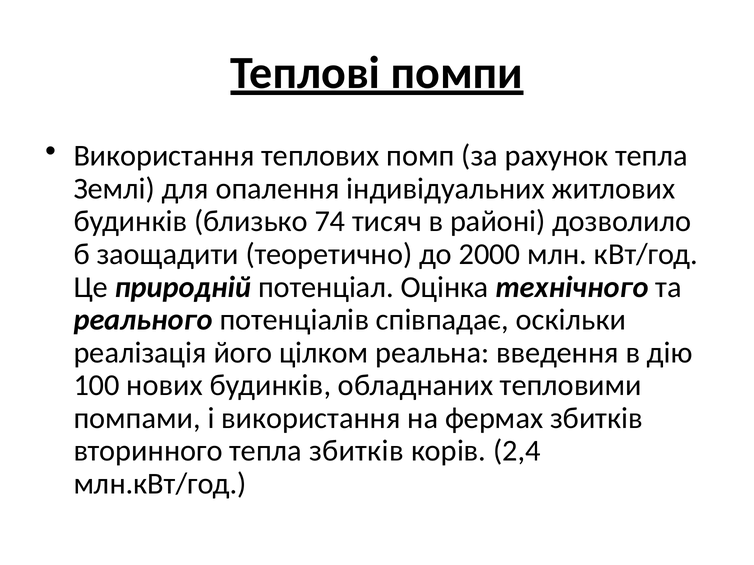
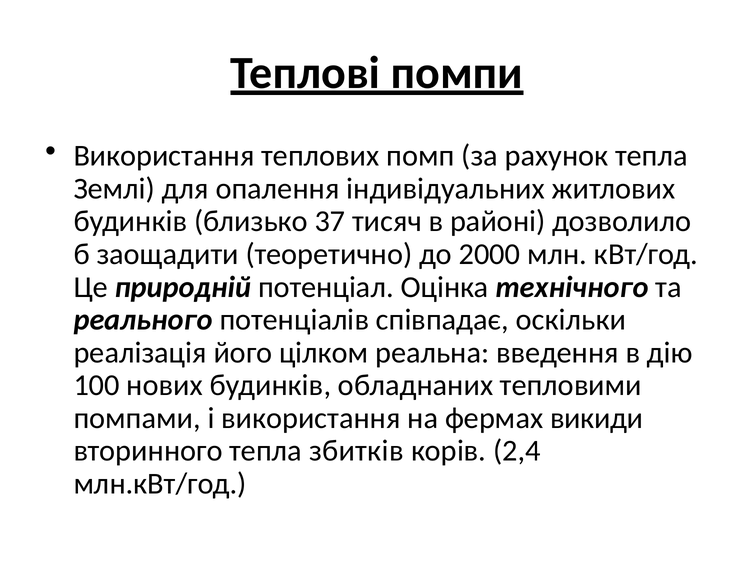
74: 74 -> 37
фермах збитків: збитків -> викиди
